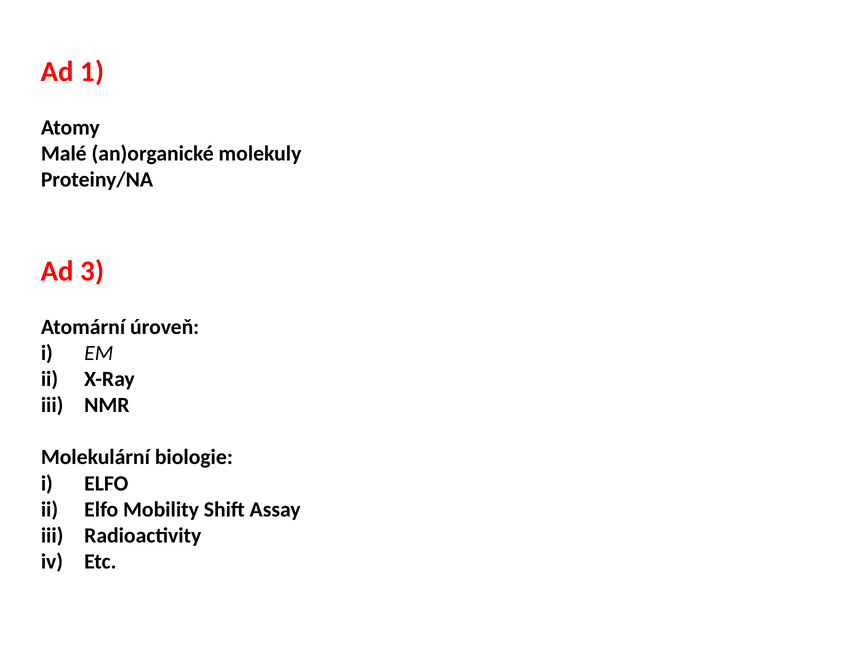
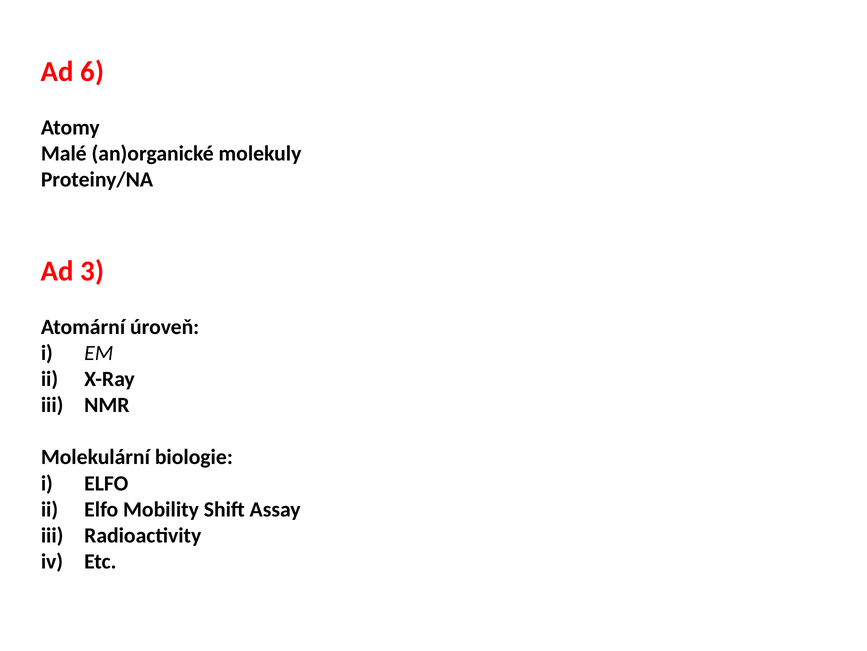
1: 1 -> 6
